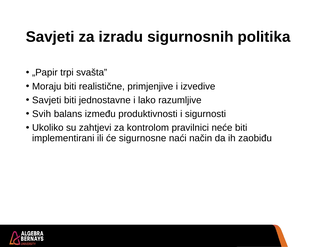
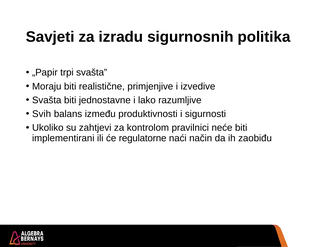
Savjeti at (47, 100): Savjeti -> Svašta
sigurnosne: sigurnosne -> regulatorne
